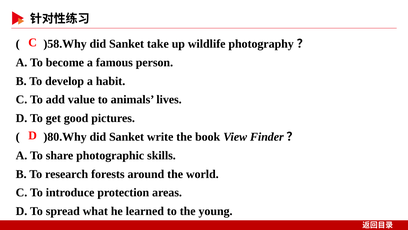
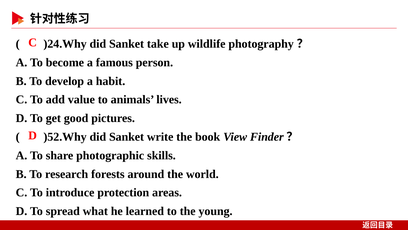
)58.Why: )58.Why -> )24.Why
)80.Why: )80.Why -> )52.Why
